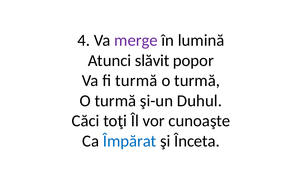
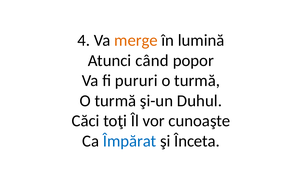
merge colour: purple -> orange
slăvit: slăvit -> când
fi turmă: turmă -> pururi
